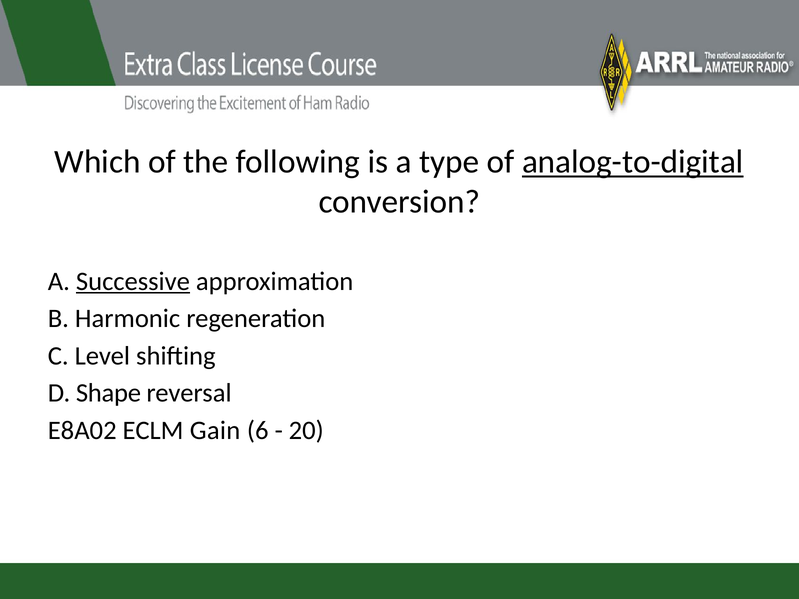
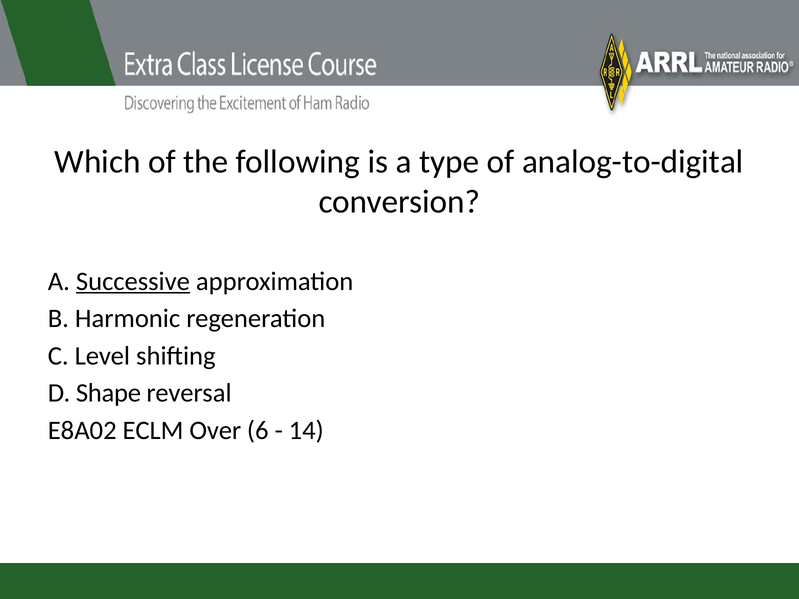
analog-to-digital underline: present -> none
Gain: Gain -> Over
20: 20 -> 14
